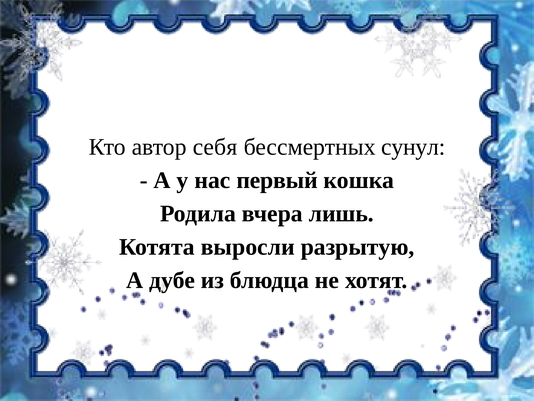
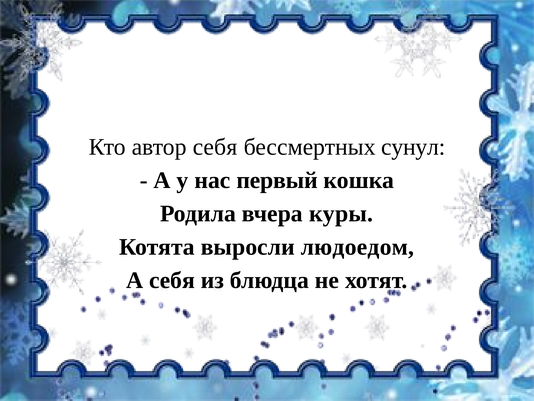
лишь: лишь -> куры
разрытую: разрытую -> людоедом
А дубе: дубе -> себя
